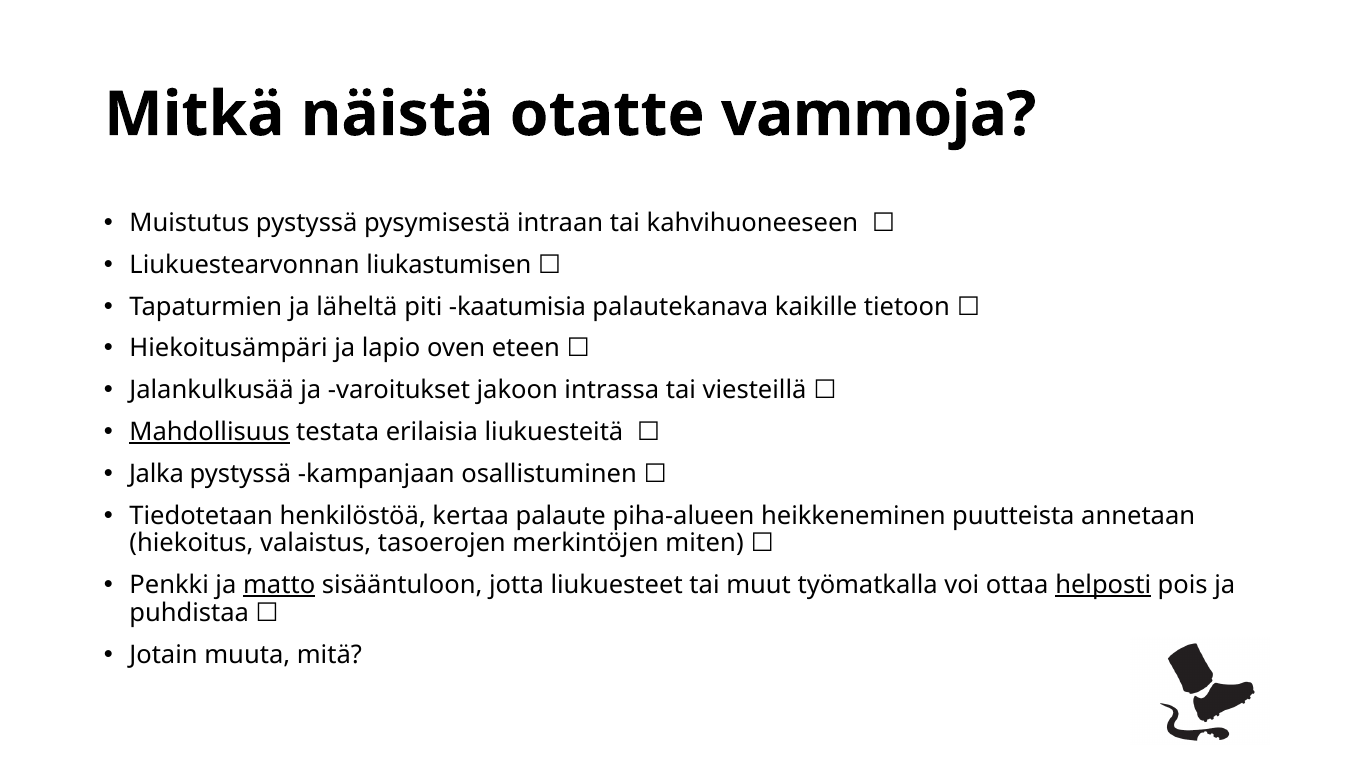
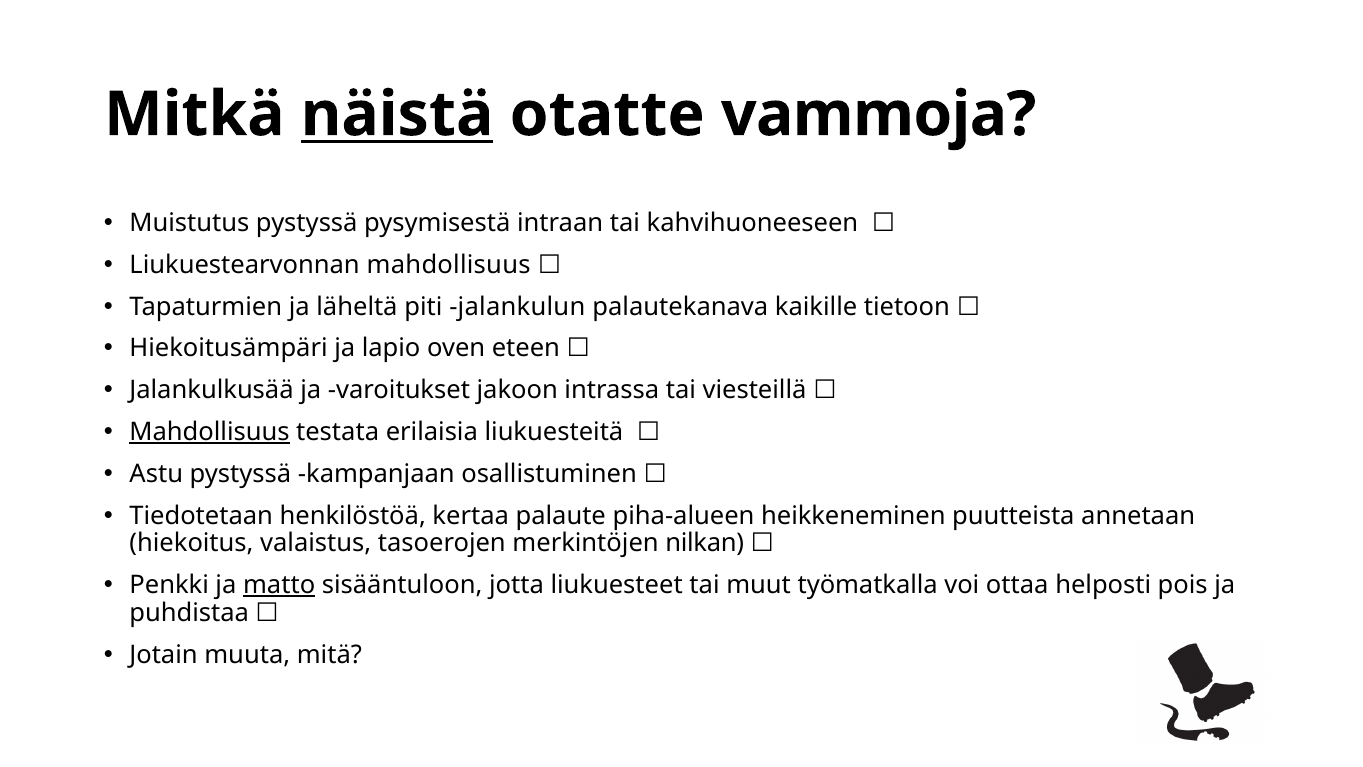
näistä underline: none -> present
Liukuestearvonnan liukastumisen: liukastumisen -> mahdollisuus
kaatumisia: kaatumisia -> jalankulun
Jalka: Jalka -> Astu
miten: miten -> nilkan
helposti underline: present -> none
